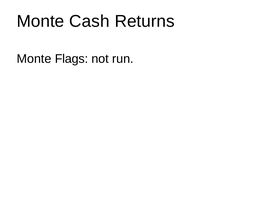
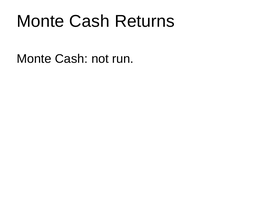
Flags at (71, 59): Flags -> Cash
